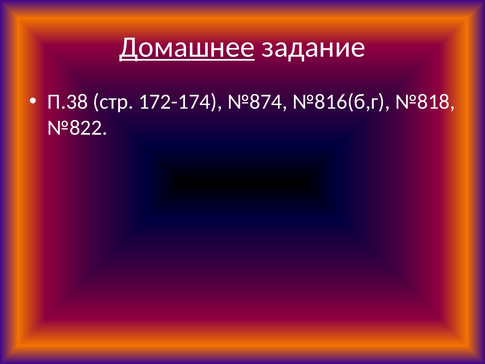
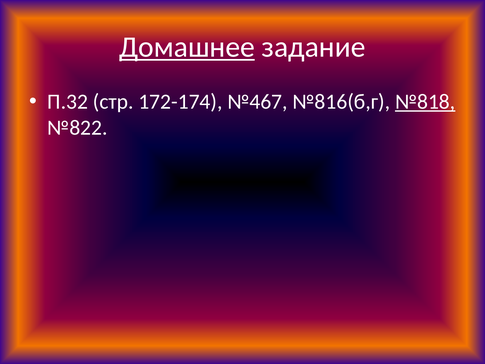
П.38: П.38 -> П.32
№874: №874 -> №467
№818 underline: none -> present
